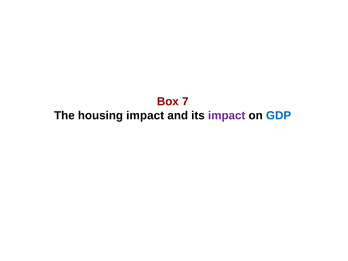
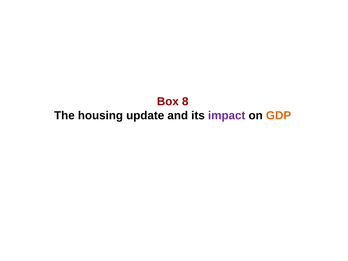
7: 7 -> 8
housing impact: impact -> update
GDP colour: blue -> orange
